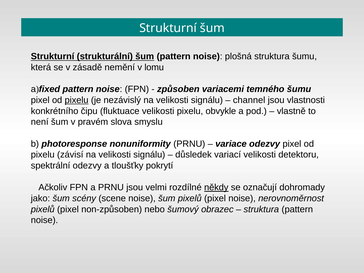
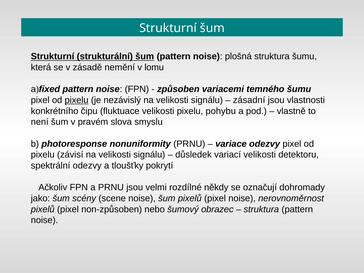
channel: channel -> zásadní
obvykle: obvykle -> pohybu
někdy underline: present -> none
